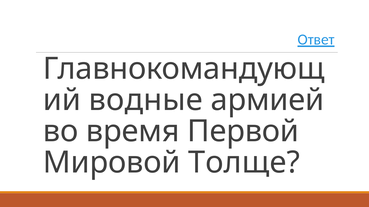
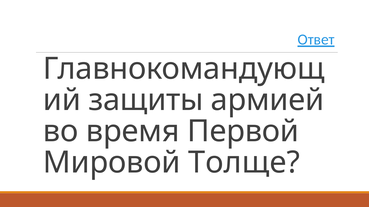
водные: водные -> защиты
